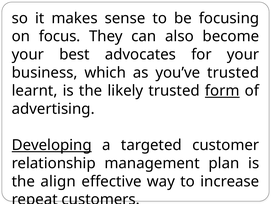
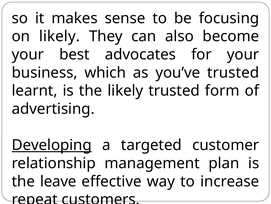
on focus: focus -> likely
form underline: present -> none
align: align -> leave
